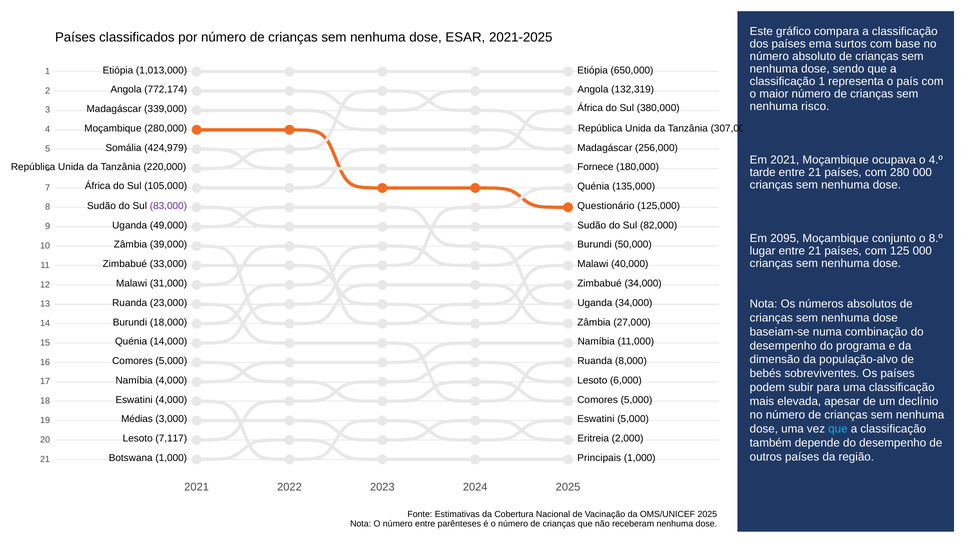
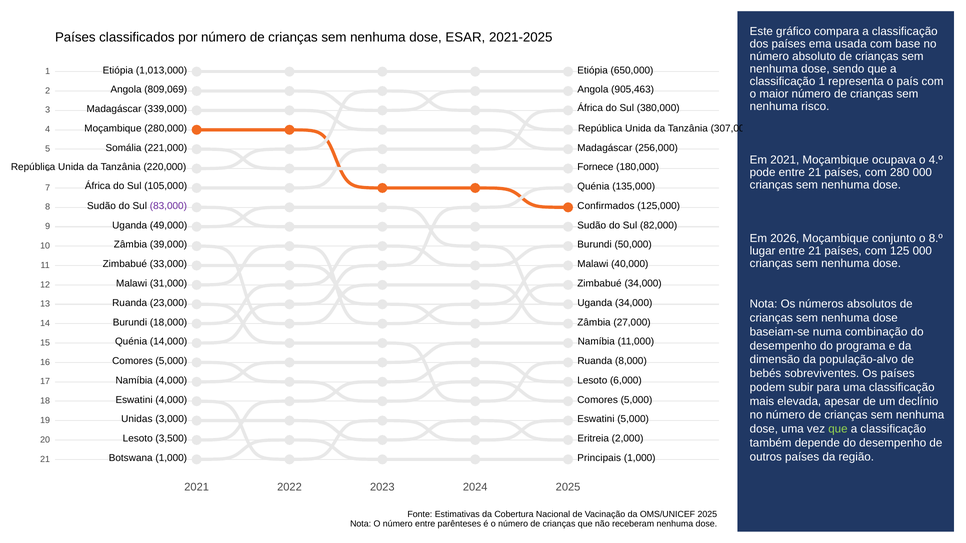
surtos: surtos -> usada
772,174: 772,174 -> 809,069
132,319: 132,319 -> 905,463
424,979: 424,979 -> 221,000
tarde: tarde -> pode
Questionário: Questionário -> Confirmados
2095: 2095 -> 2026
Médias: Médias -> Unidas
que at (838, 429) colour: light blue -> light green
7,117: 7,117 -> 3,500
